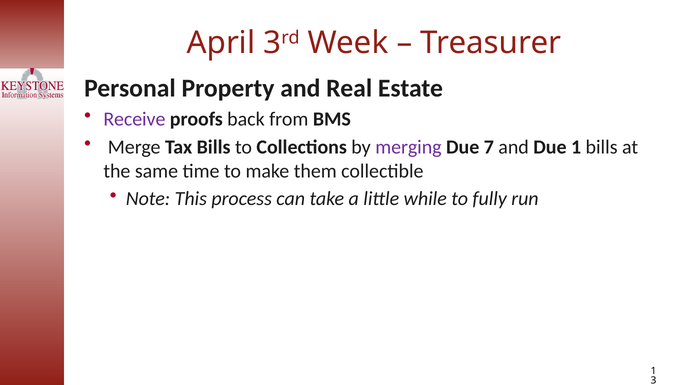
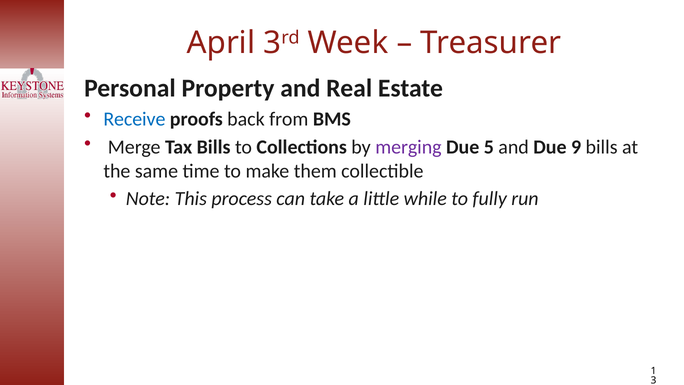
Receive colour: purple -> blue
7: 7 -> 5
Due 1: 1 -> 9
